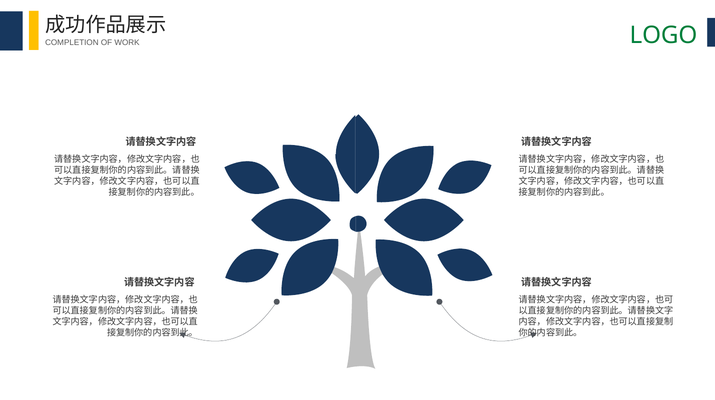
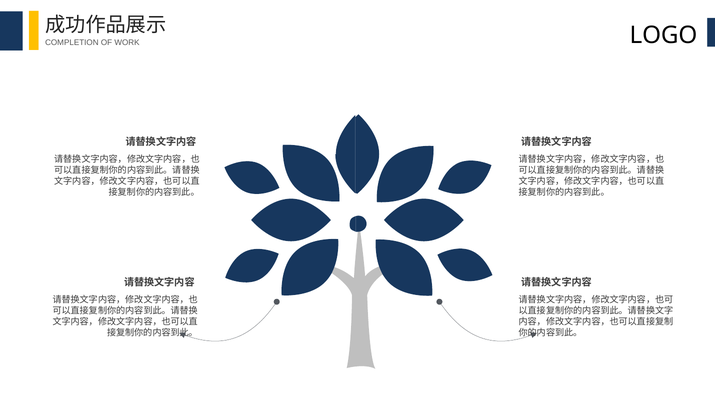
LOGO colour: green -> black
